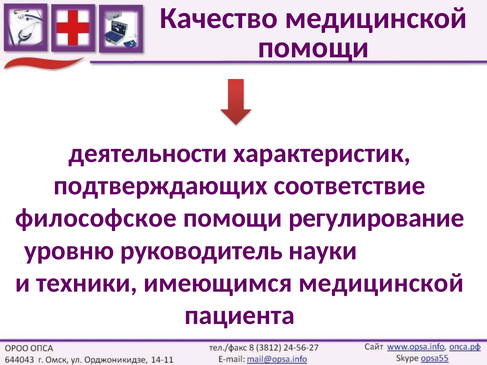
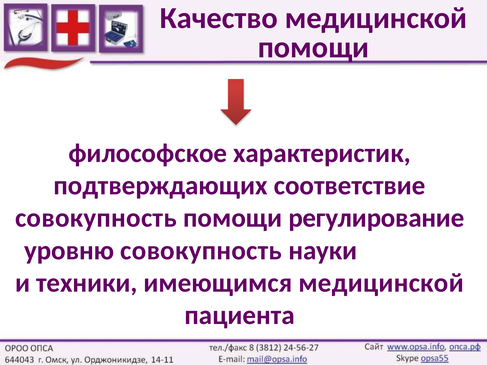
деятельности: деятельности -> философское
философское at (96, 218): философское -> совокупность
уровню руководитель: руководитель -> совокупность
